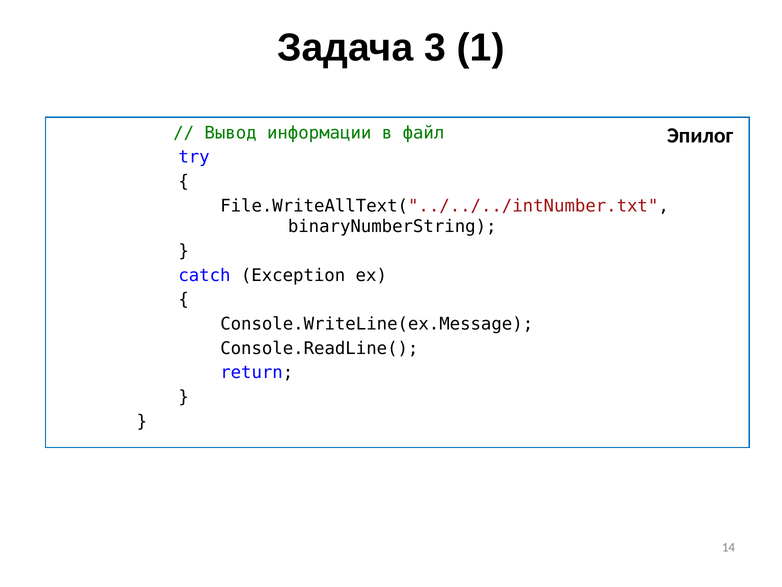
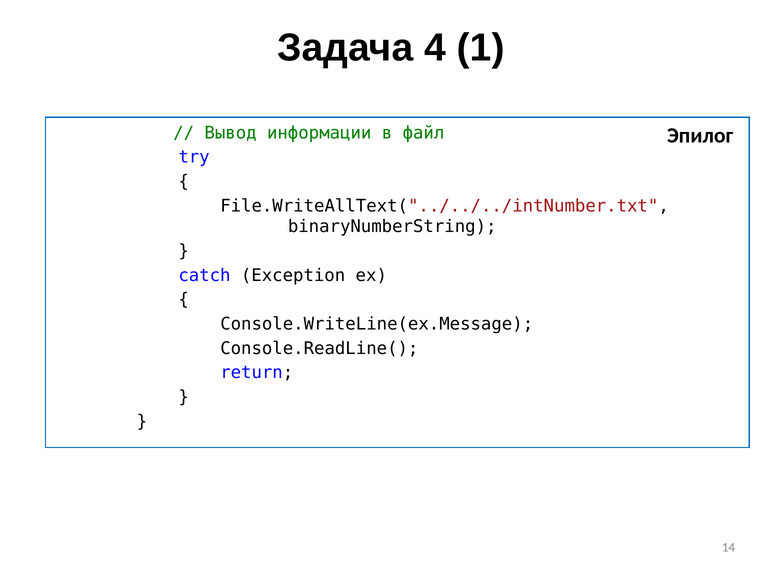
3: 3 -> 4
